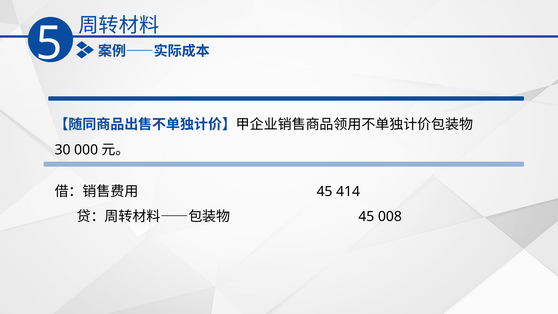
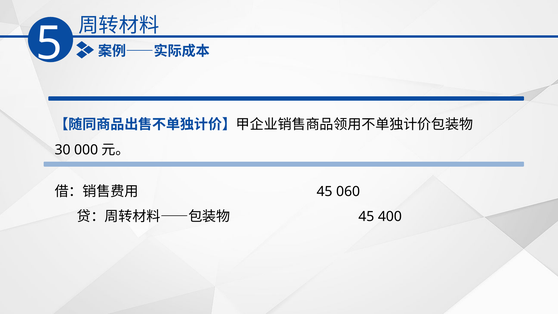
414: 414 -> 060
008: 008 -> 400
